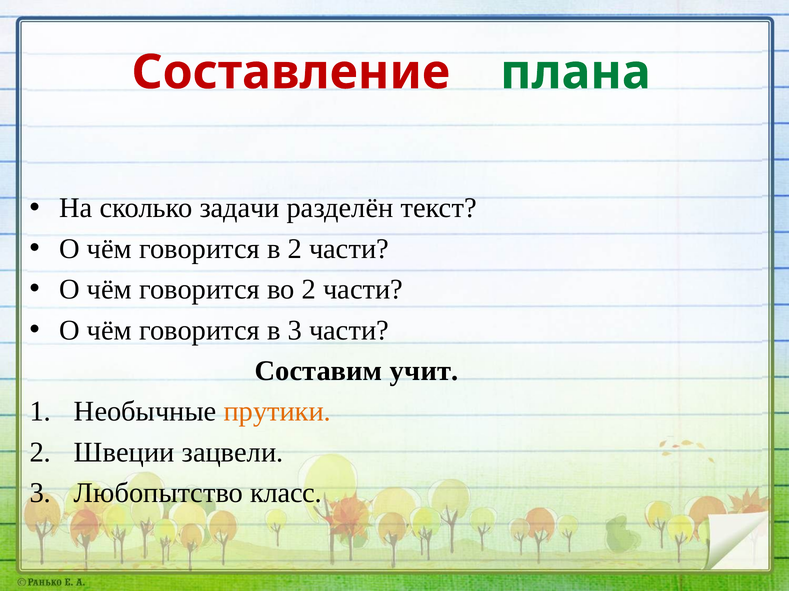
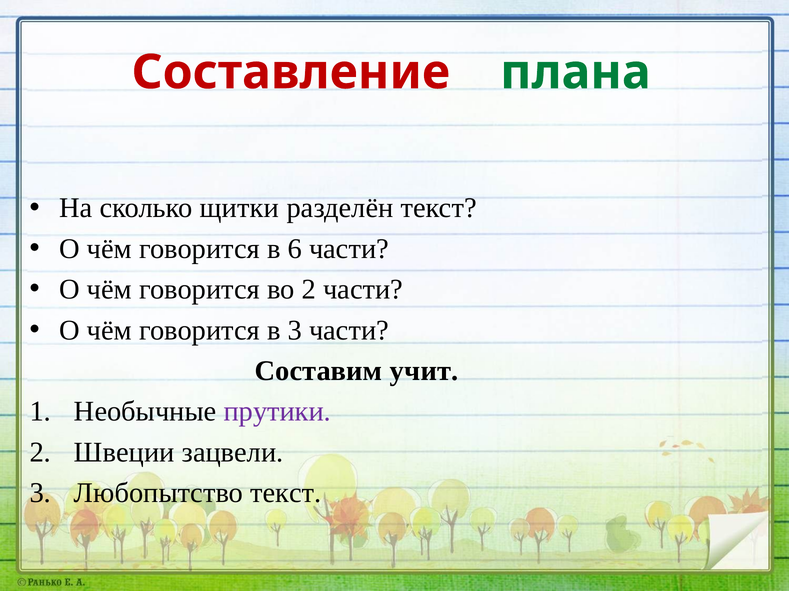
задачи: задачи -> щитки
в 2: 2 -> 6
прутики colour: orange -> purple
Любопытство класс: класс -> текст
